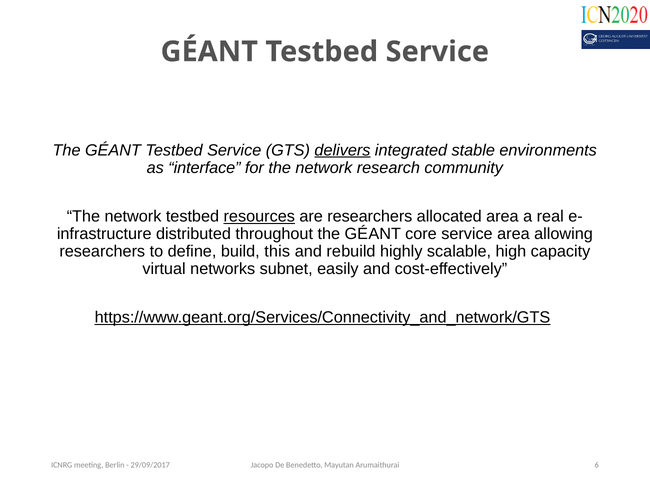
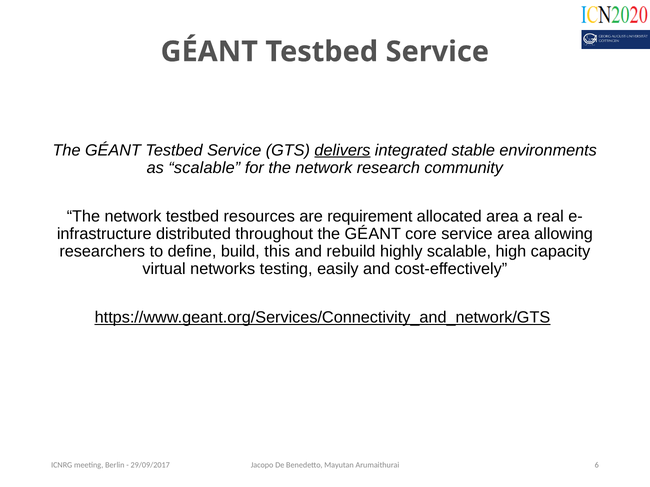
as interface: interface -> scalable
resources underline: present -> none
are researchers: researchers -> requirement
subnet: subnet -> testing
